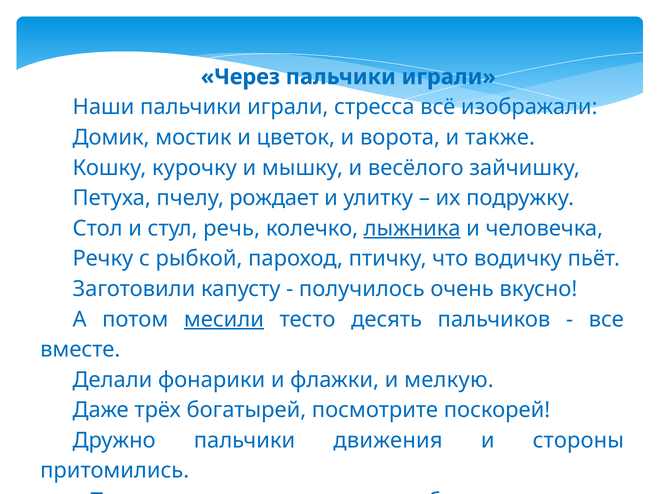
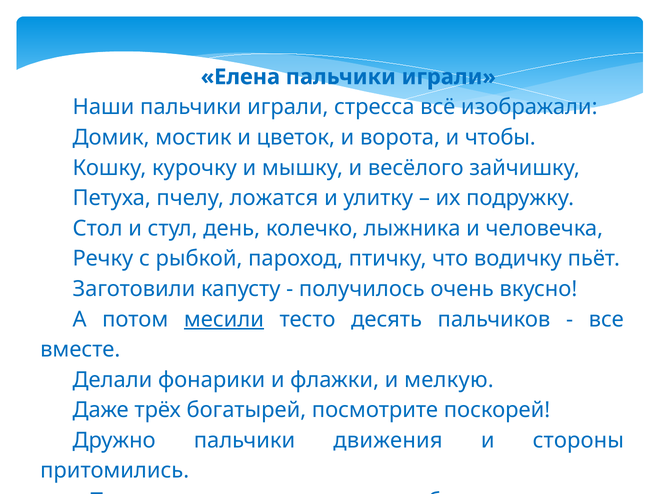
Через: Через -> Елена
и также: также -> чтобы
пчелу рождает: рождает -> ложатся
речь: речь -> день
лыжника underline: present -> none
